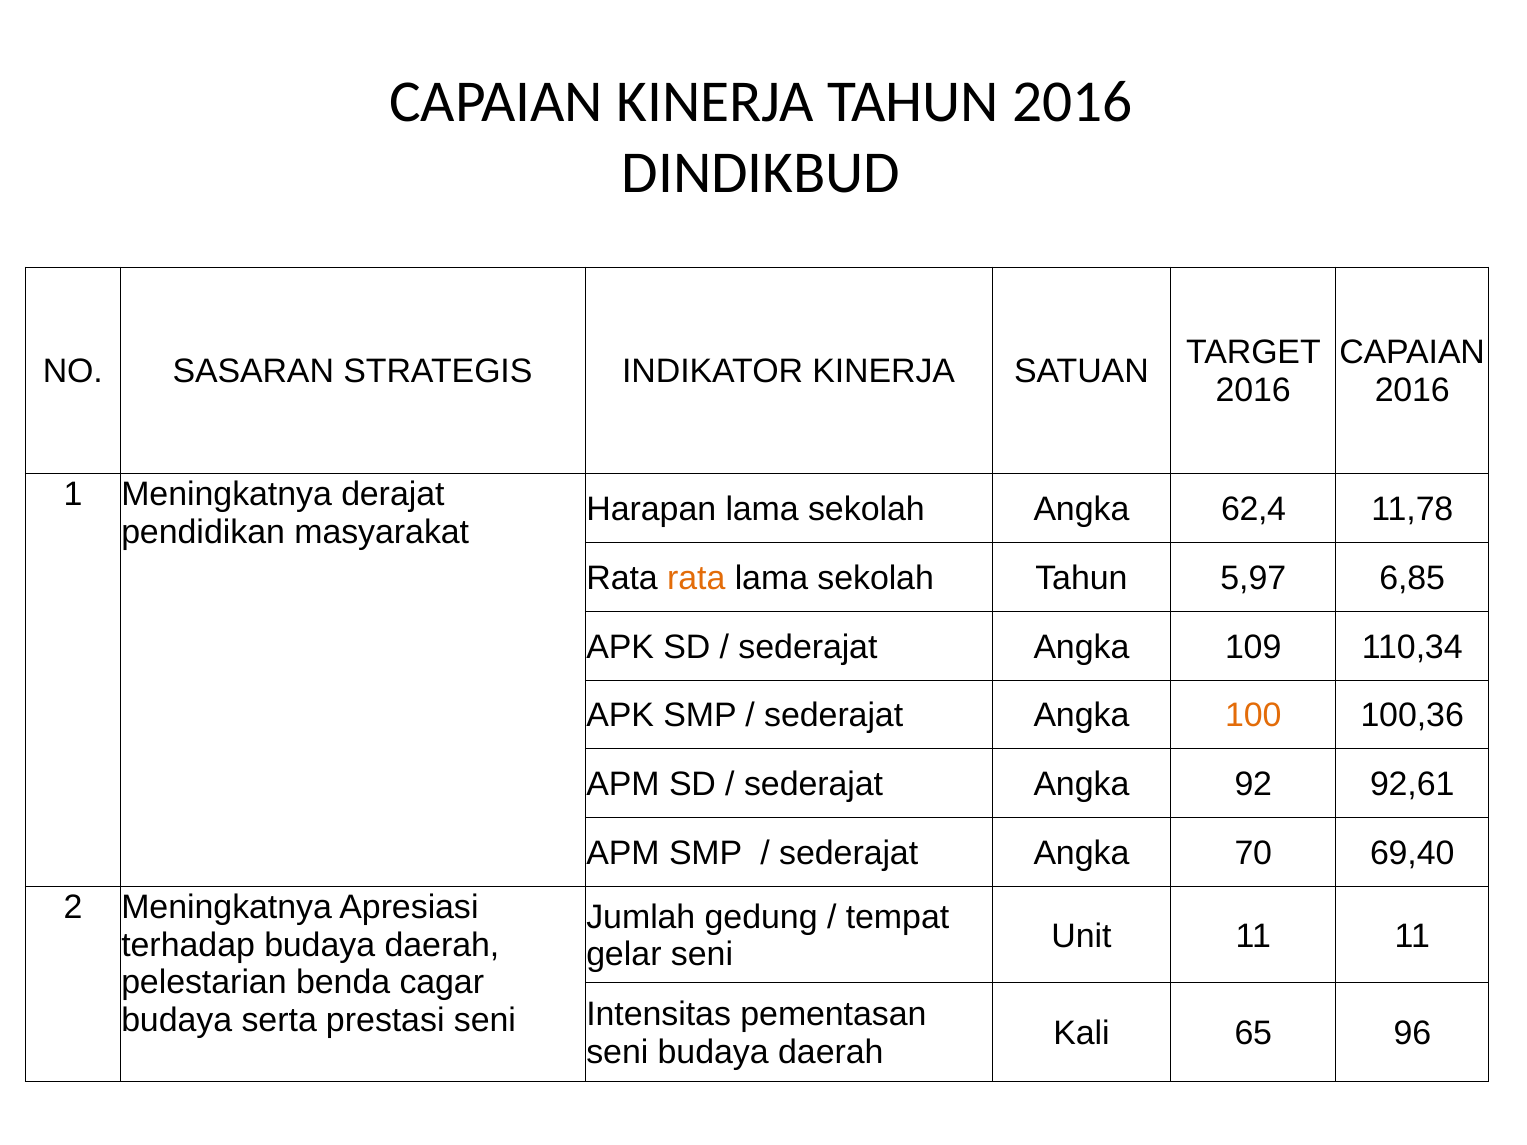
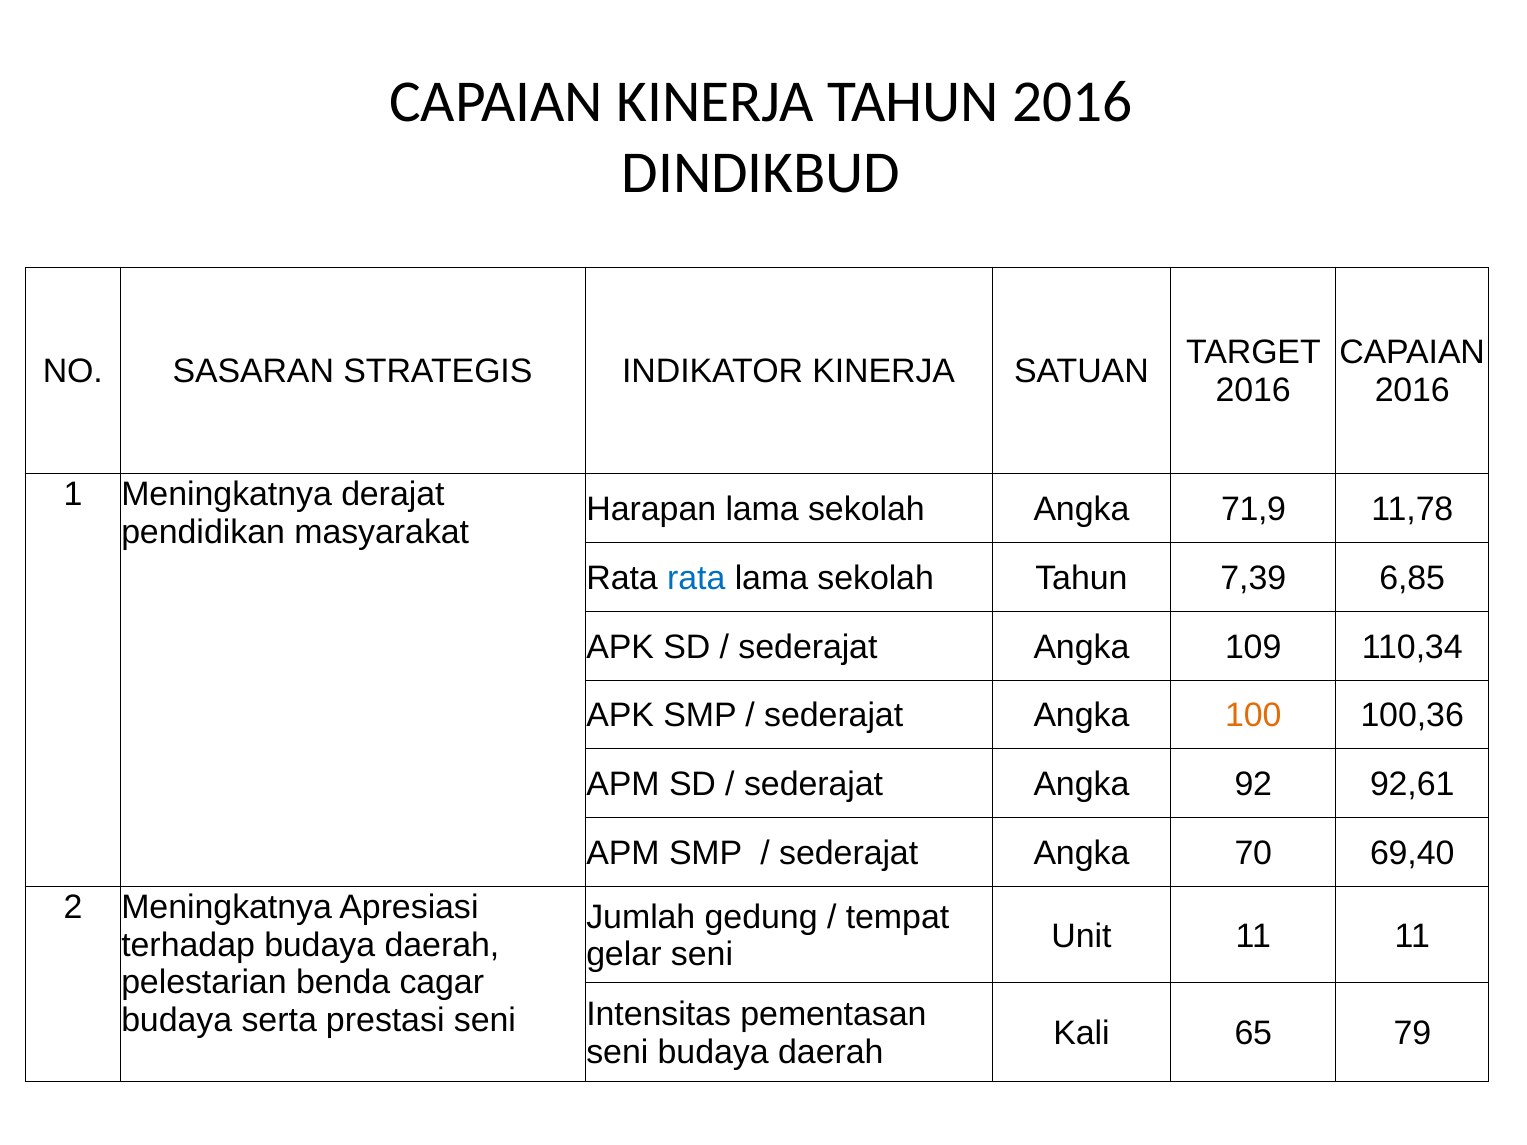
62,4: 62,4 -> 71,9
rata at (696, 578) colour: orange -> blue
5,97: 5,97 -> 7,39
96: 96 -> 79
